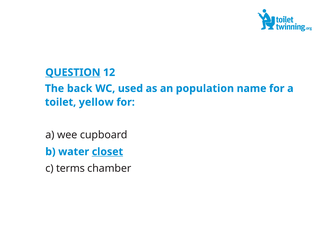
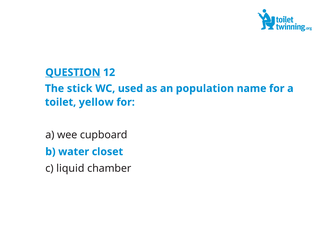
back: back -> stick
closet underline: present -> none
terms: terms -> liquid
